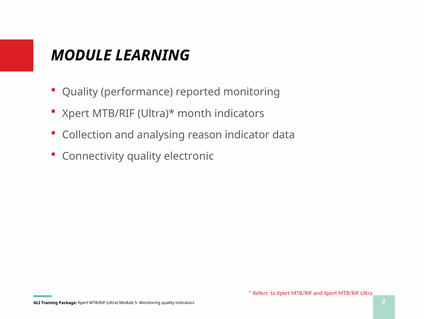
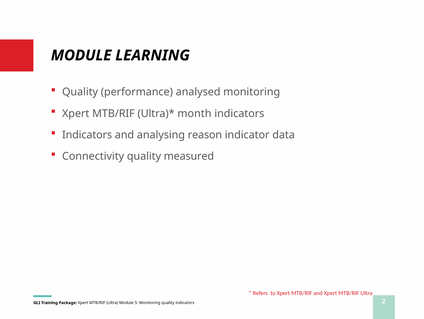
reported: reported -> analysed
Collection at (87, 135): Collection -> Indicators
electronic: electronic -> measured
